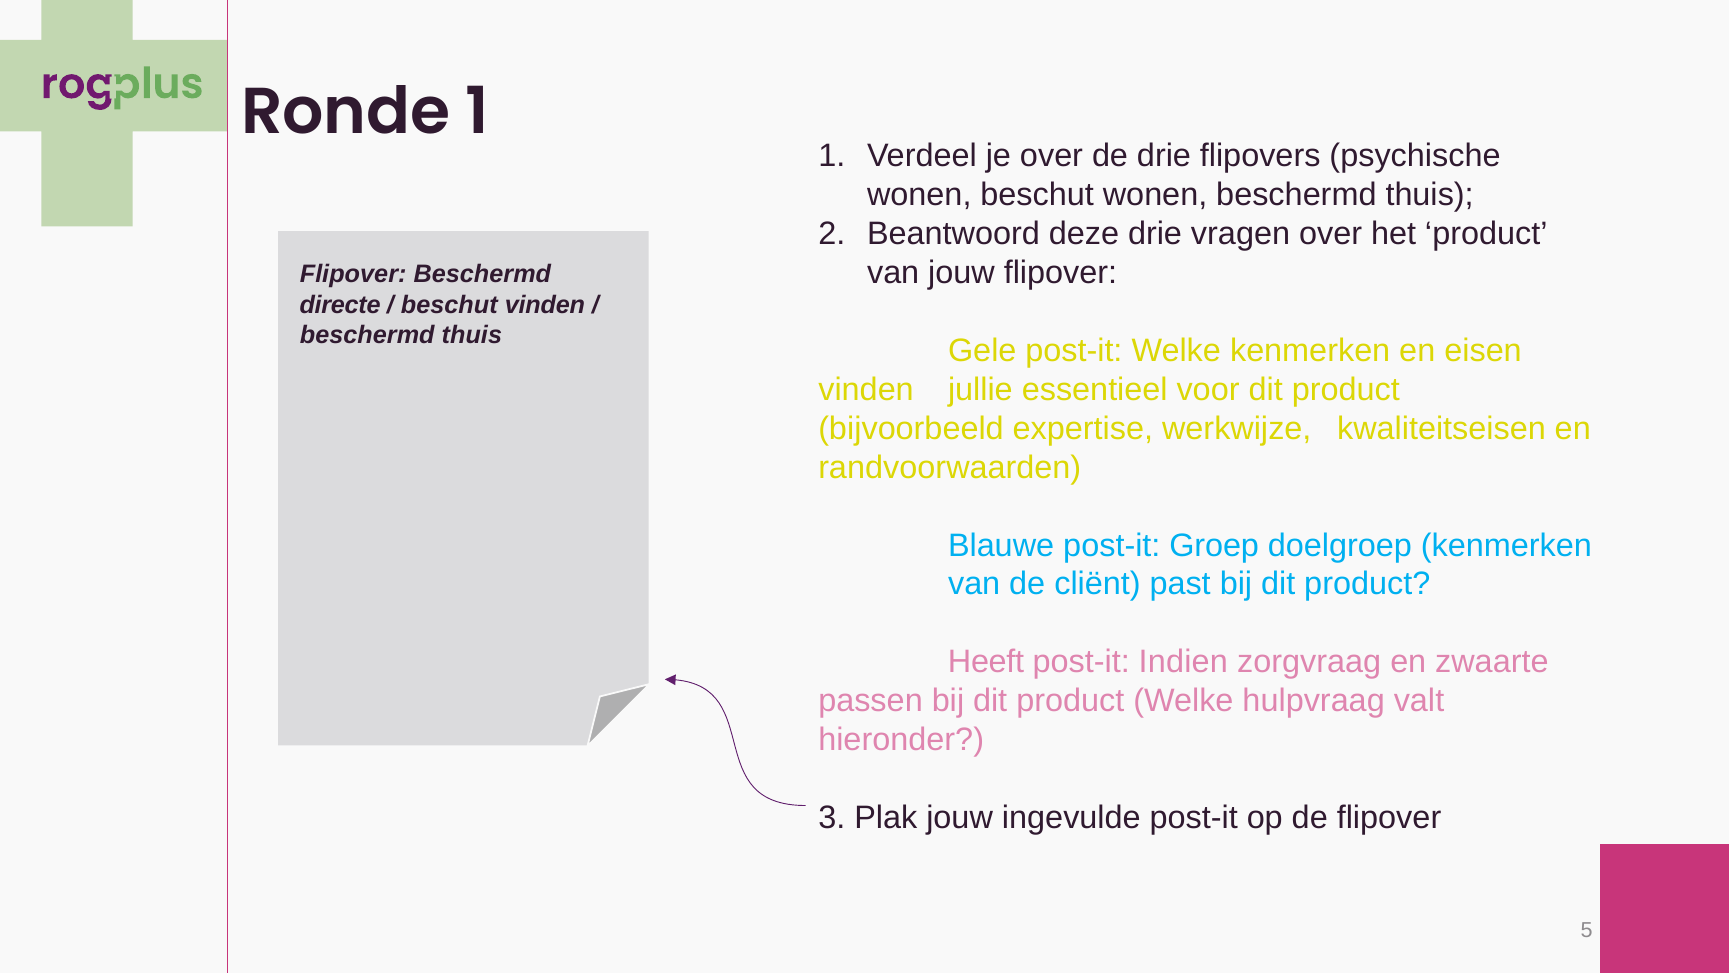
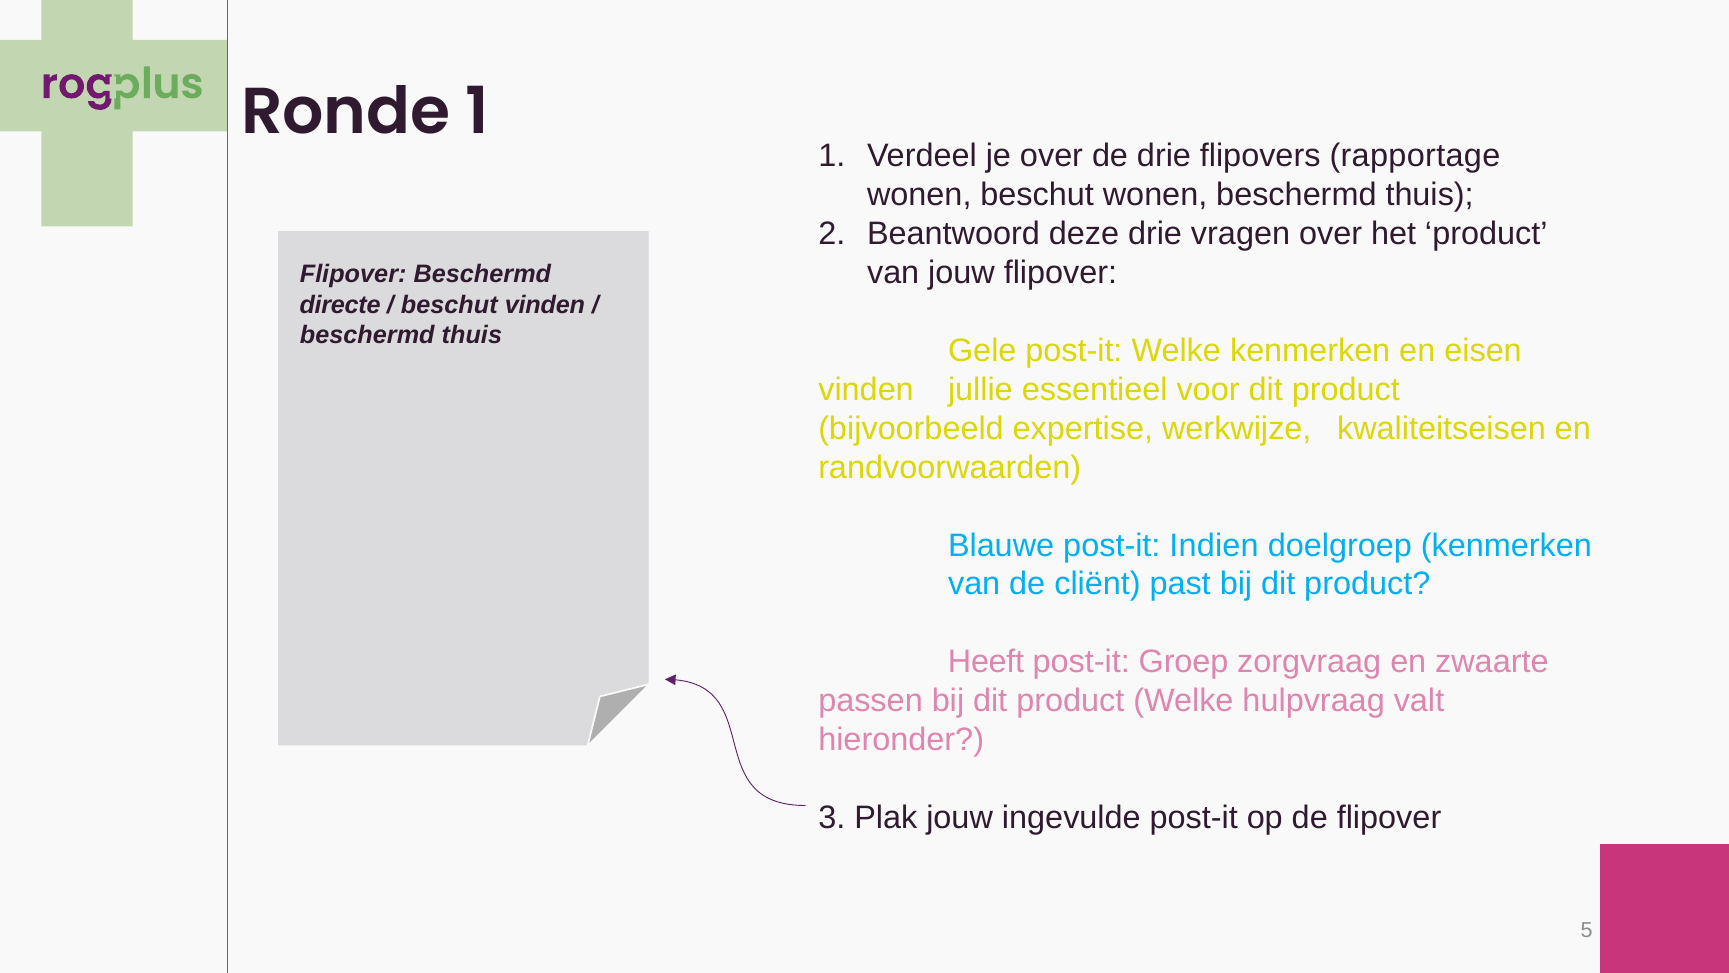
psychische: psychische -> rapportage
Groep: Groep -> Indien
Indien: Indien -> Groep
